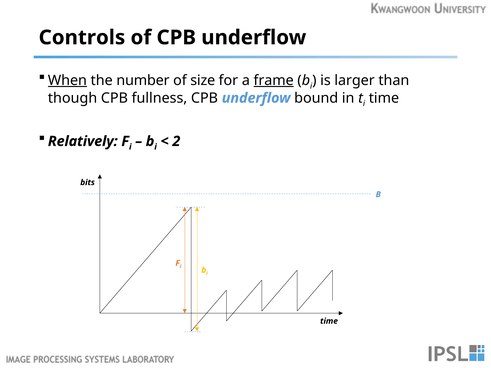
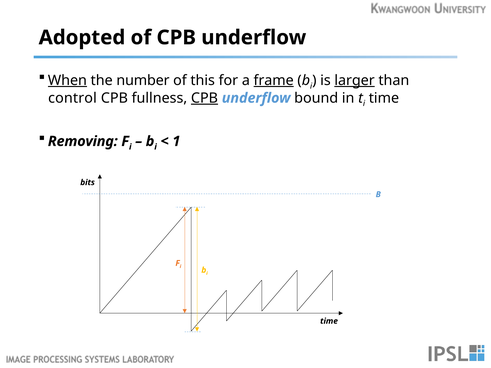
Controls: Controls -> Adopted
size: size -> this
larger underline: none -> present
though: though -> control
CPB at (204, 98) underline: none -> present
Relatively: Relatively -> Removing
2: 2 -> 1
